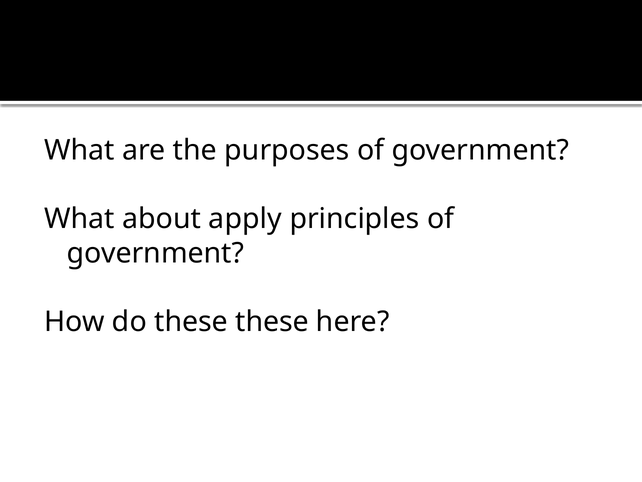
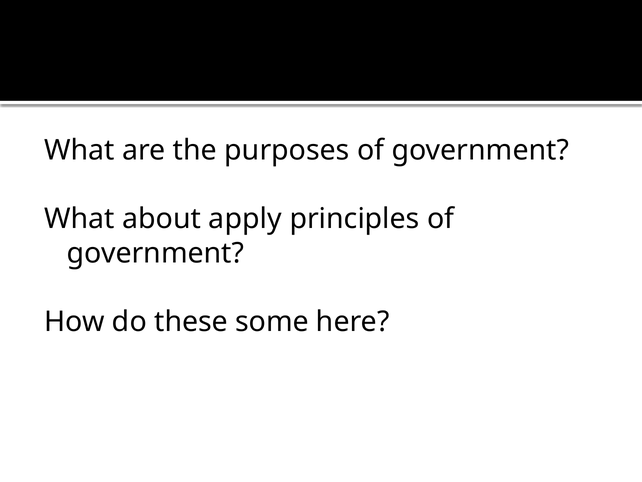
these these: these -> some
